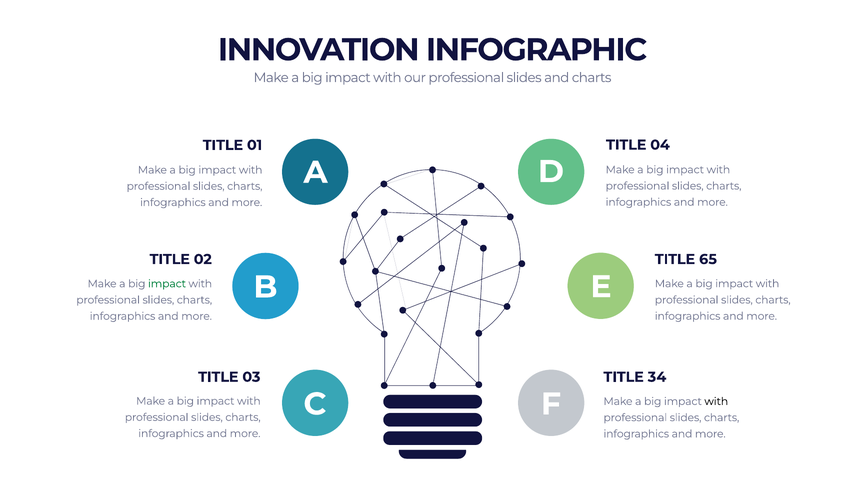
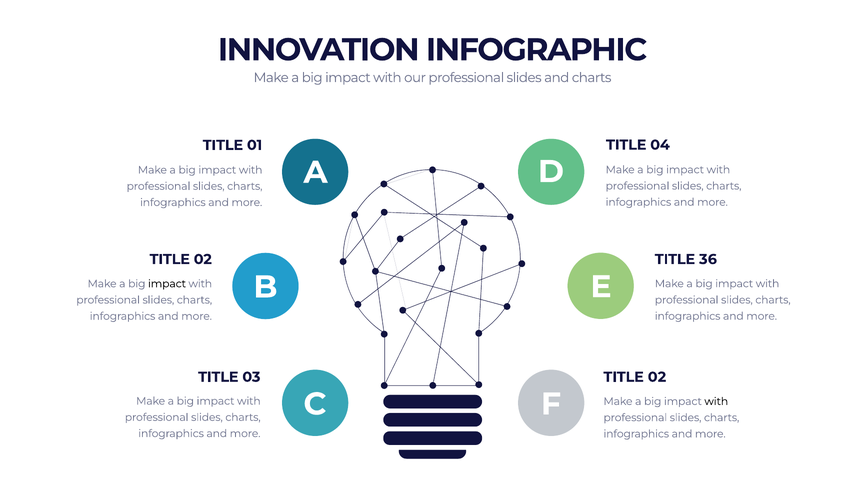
65: 65 -> 36
impact at (167, 284) colour: green -> black
34 at (657, 377): 34 -> 02
